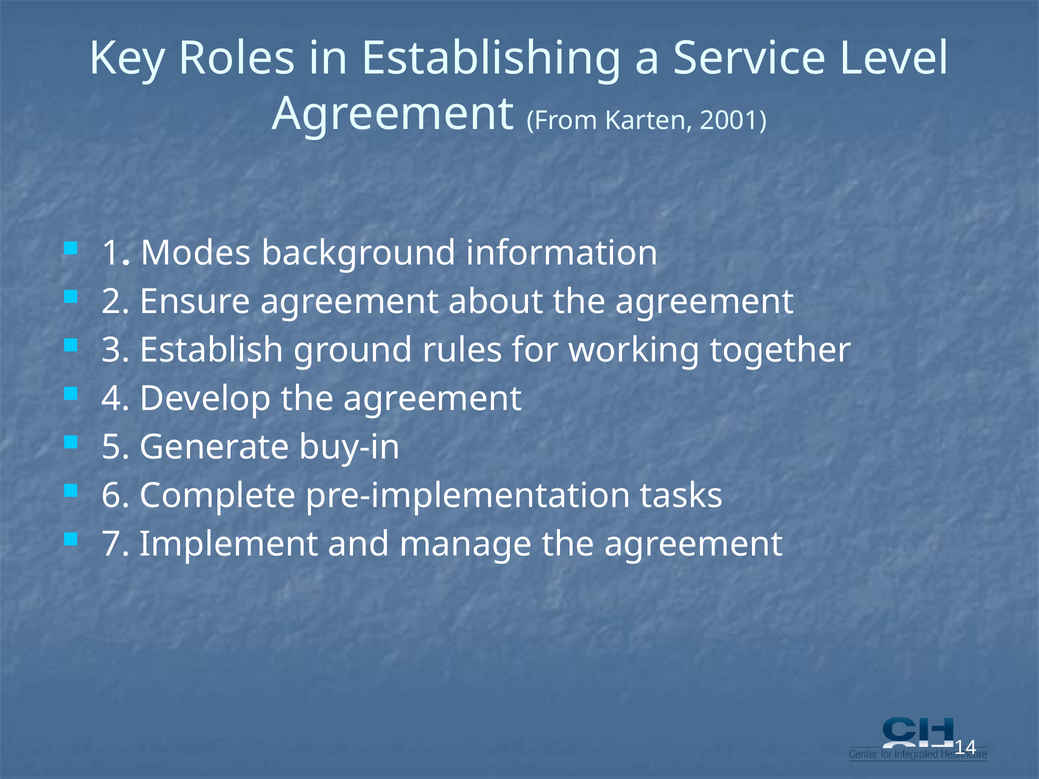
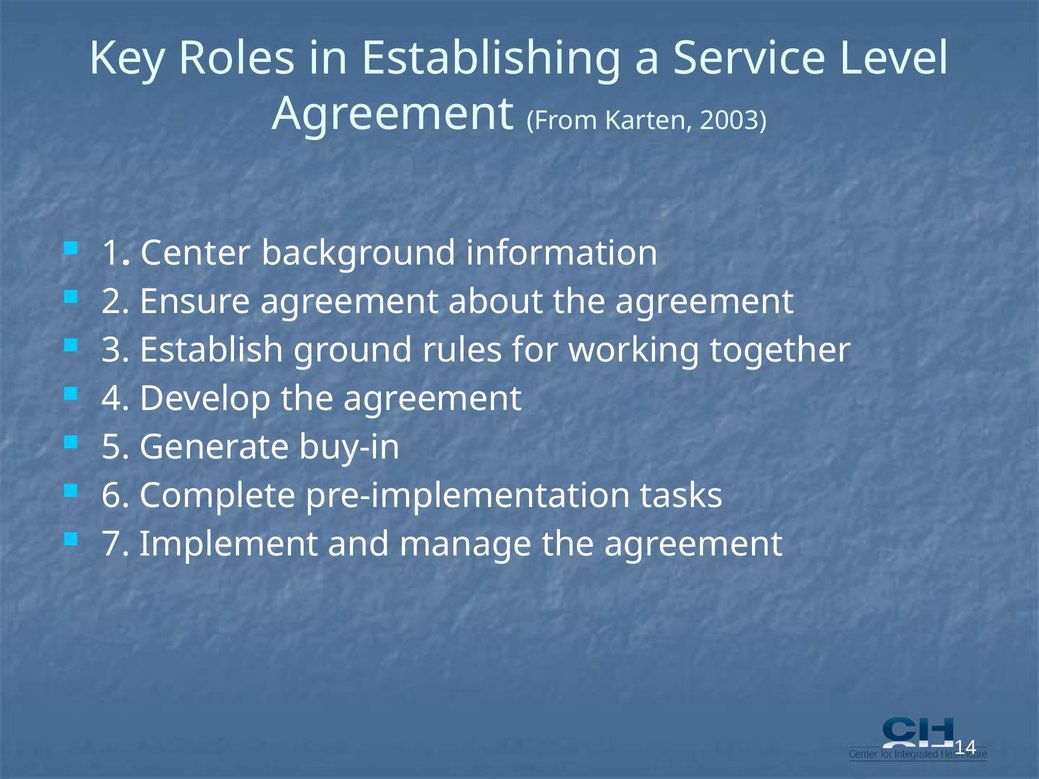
2001: 2001 -> 2003
Modes: Modes -> Center
